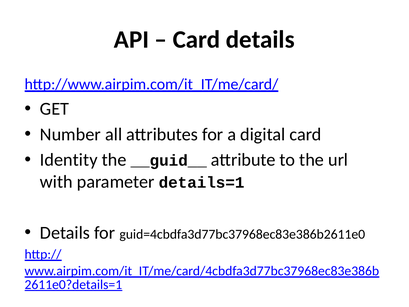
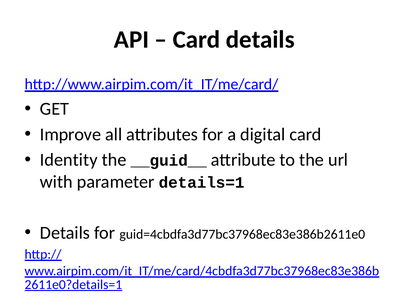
Number: Number -> Improve
